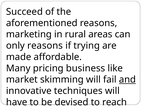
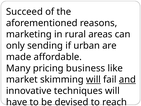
only reasons: reasons -> sending
trying: trying -> urban
will at (93, 79) underline: none -> present
